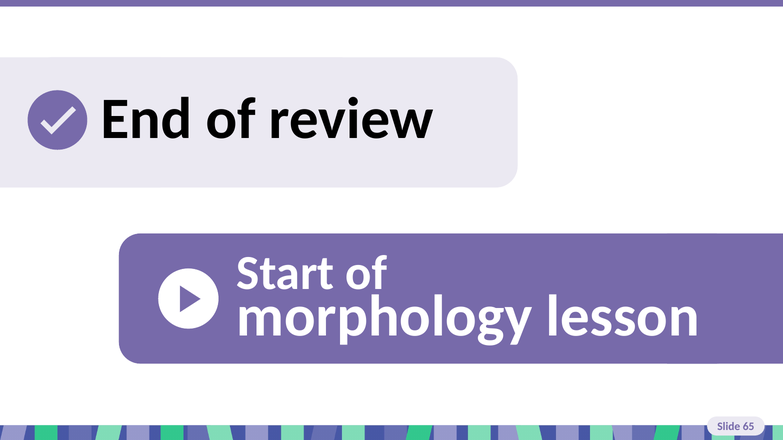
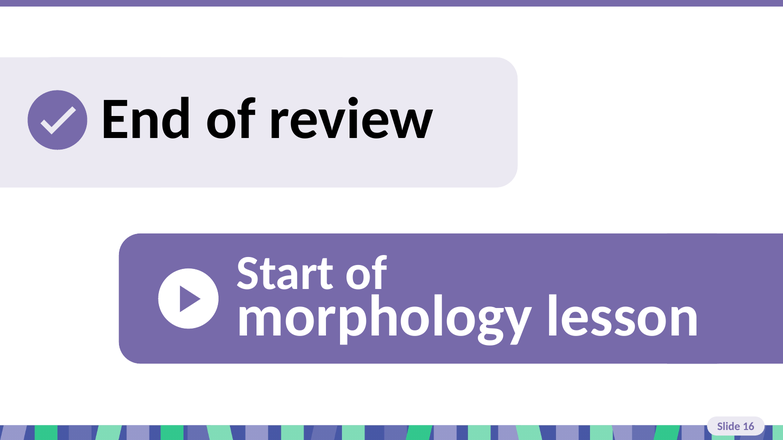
65: 65 -> 16
